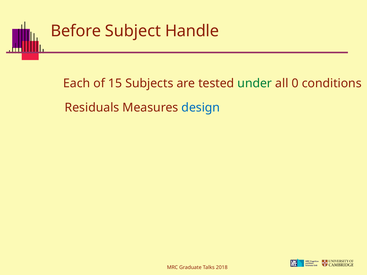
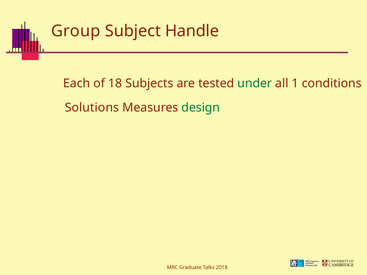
Before: Before -> Group
15: 15 -> 18
0: 0 -> 1
Residuals: Residuals -> Solutions
design colour: blue -> green
